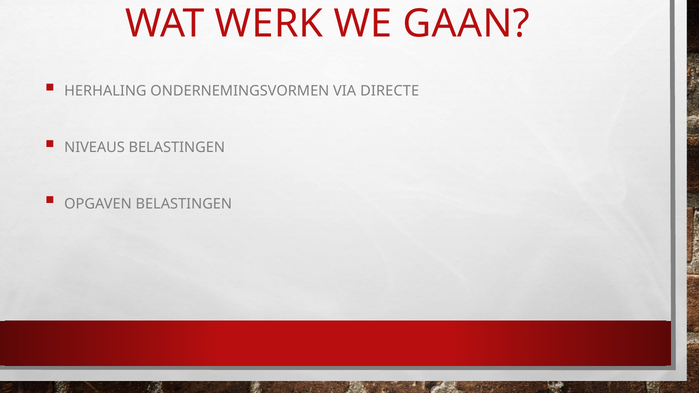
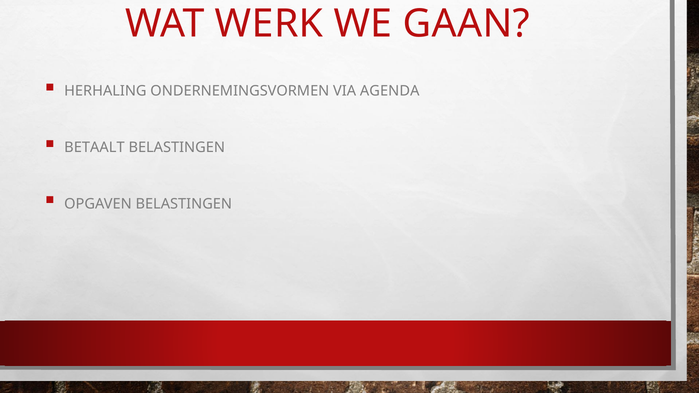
DIRECTE: DIRECTE -> AGENDA
NIVEAUS: NIVEAUS -> BETAALT
